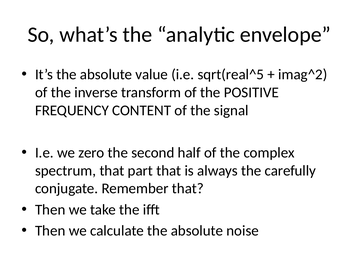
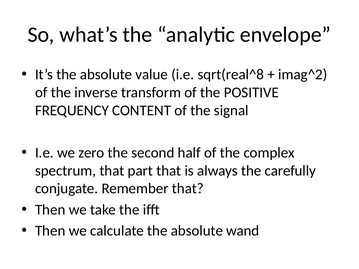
sqrt(real^5: sqrt(real^5 -> sqrt(real^8
noise: noise -> wand
